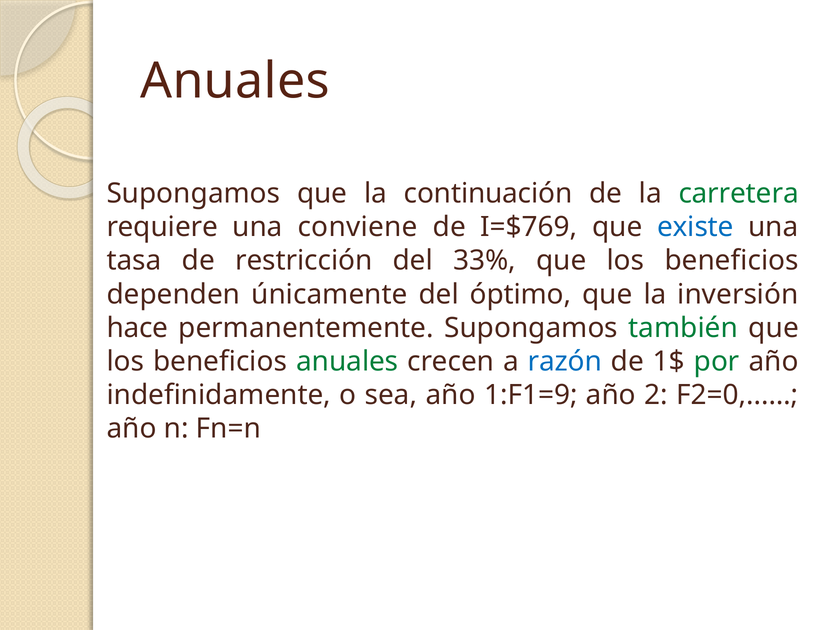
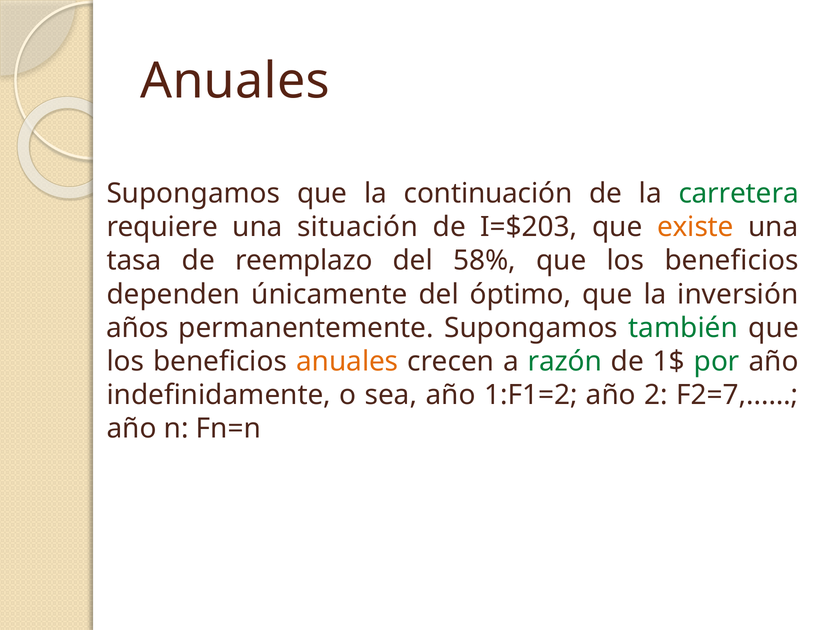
conviene: conviene -> situación
I=$769: I=$769 -> I=$203
existe colour: blue -> orange
restricción: restricción -> reemplazo
33%: 33% -> 58%
hace: hace -> años
anuales at (347, 361) colour: green -> orange
razón colour: blue -> green
1:F1=9: 1:F1=9 -> 1:F1=2
F2=0,...…: F2=0,...… -> F2=7,...…
